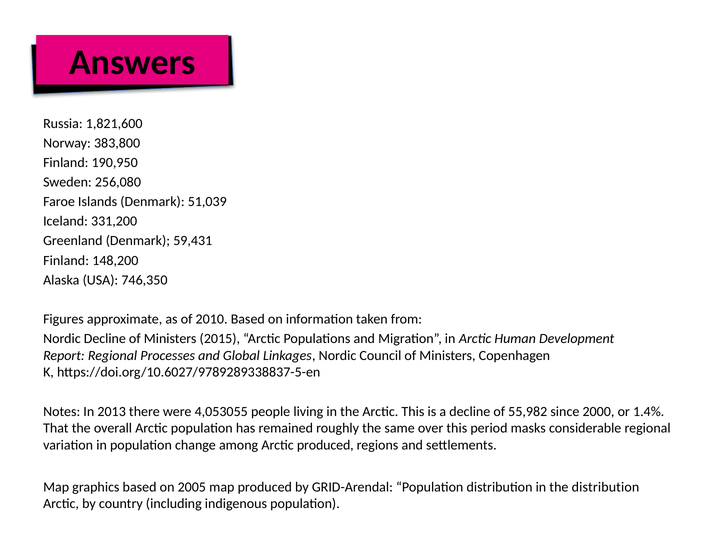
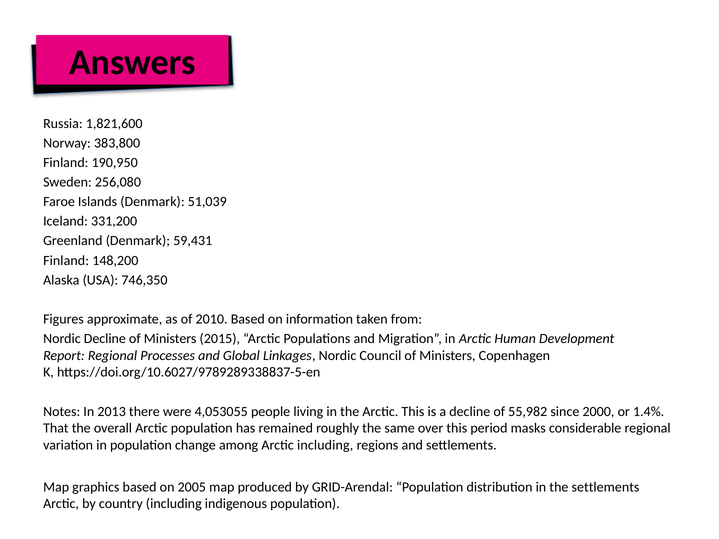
Arctic produced: produced -> including
the distribution: distribution -> settlements
